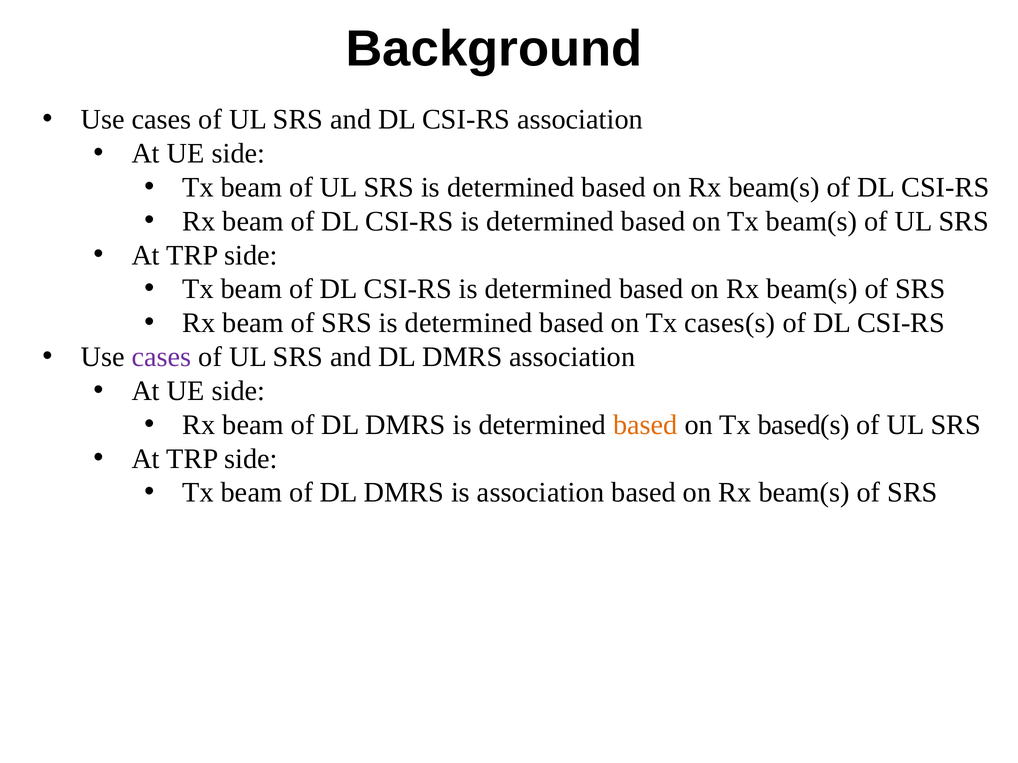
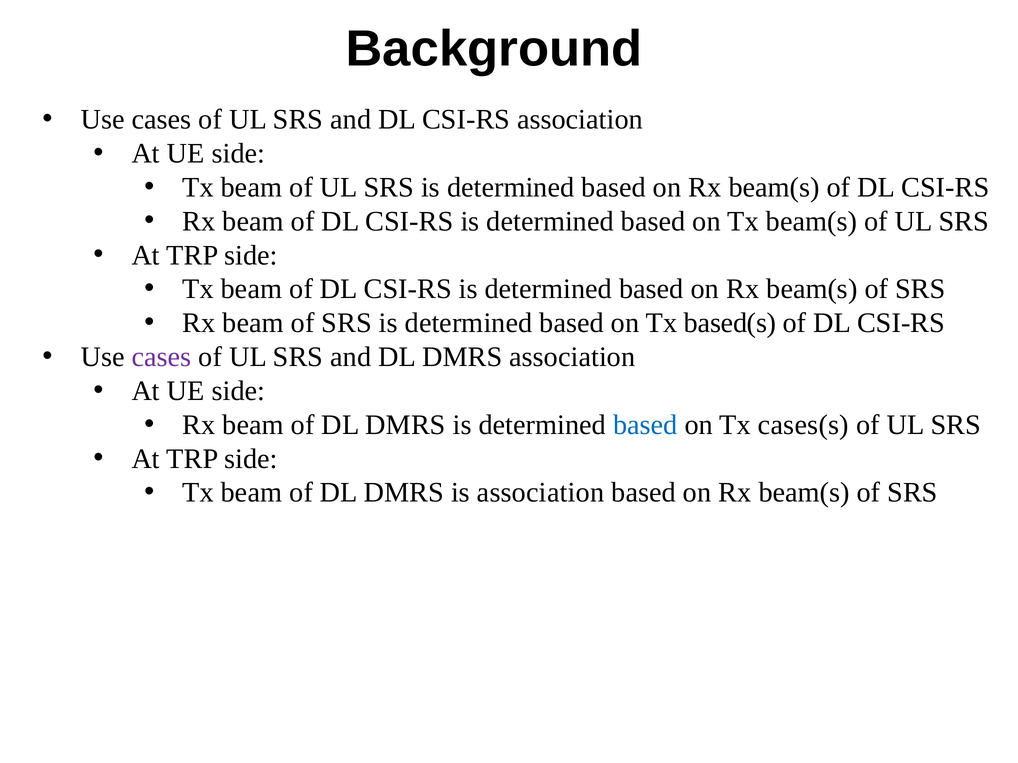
cases(s: cases(s -> based(s
based at (645, 425) colour: orange -> blue
based(s: based(s -> cases(s
